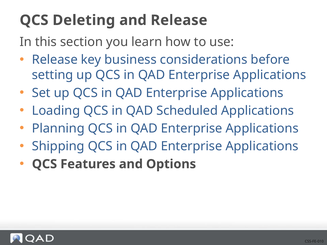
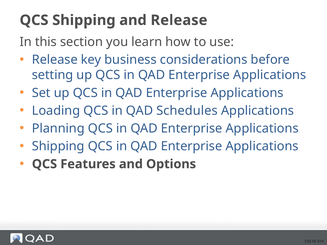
QCS Deleting: Deleting -> Shipping
Scheduled: Scheduled -> Schedules
